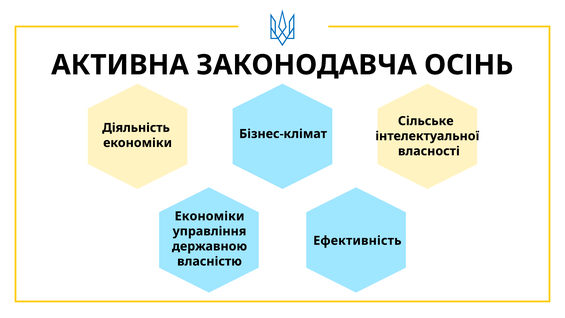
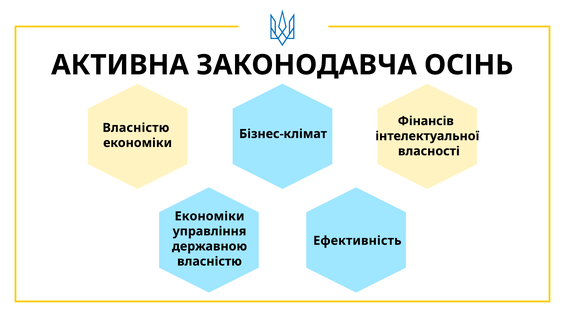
Сільське: Сільське -> Фінансів
Діяльність at (136, 128): Діяльність -> Власністю
